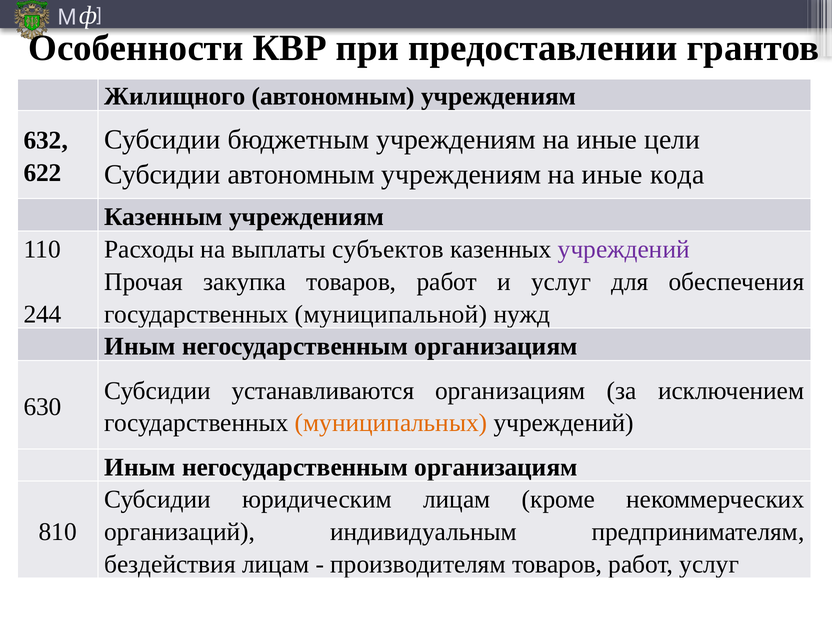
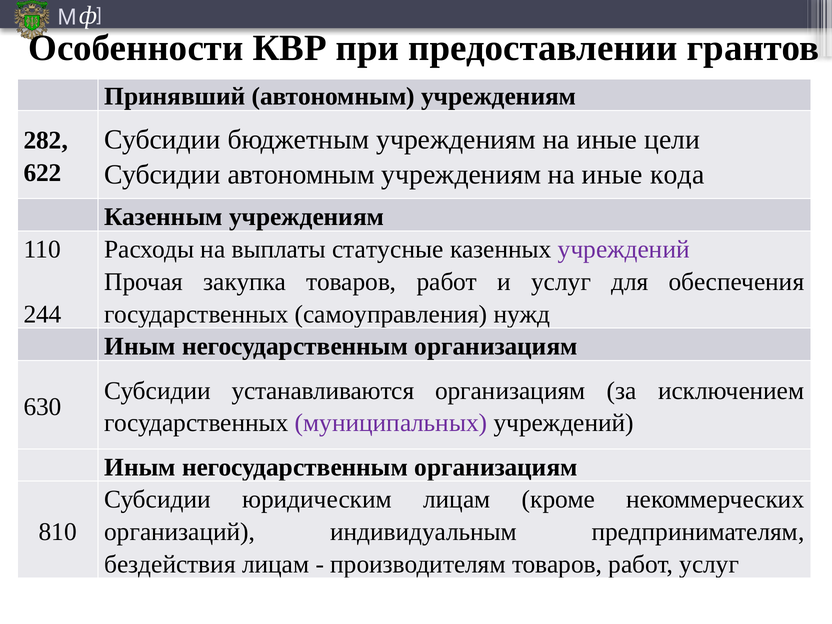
Жилищного: Жилищного -> Принявший
632: 632 -> 282
субъектов: субъектов -> статусные
муниципальной: муниципальной -> самоуправления
муниципальных colour: orange -> purple
